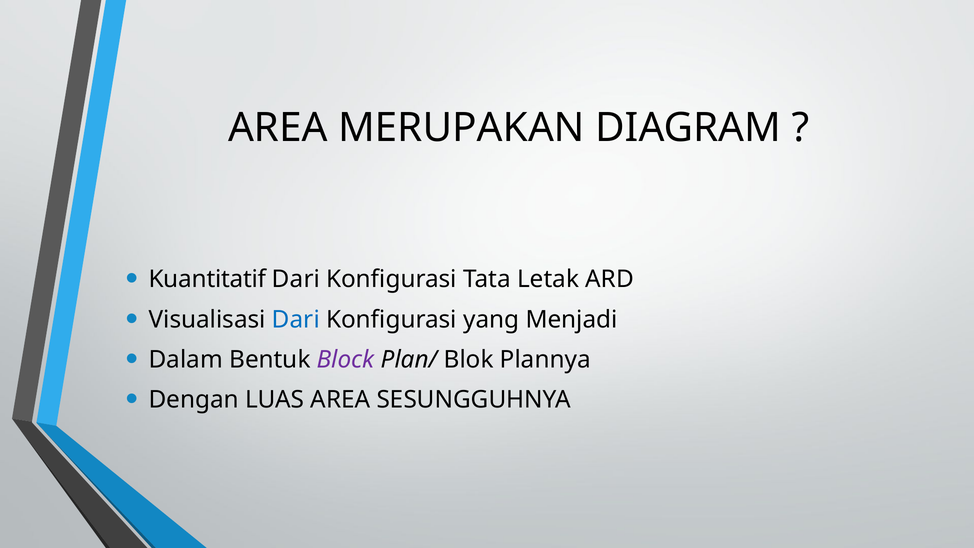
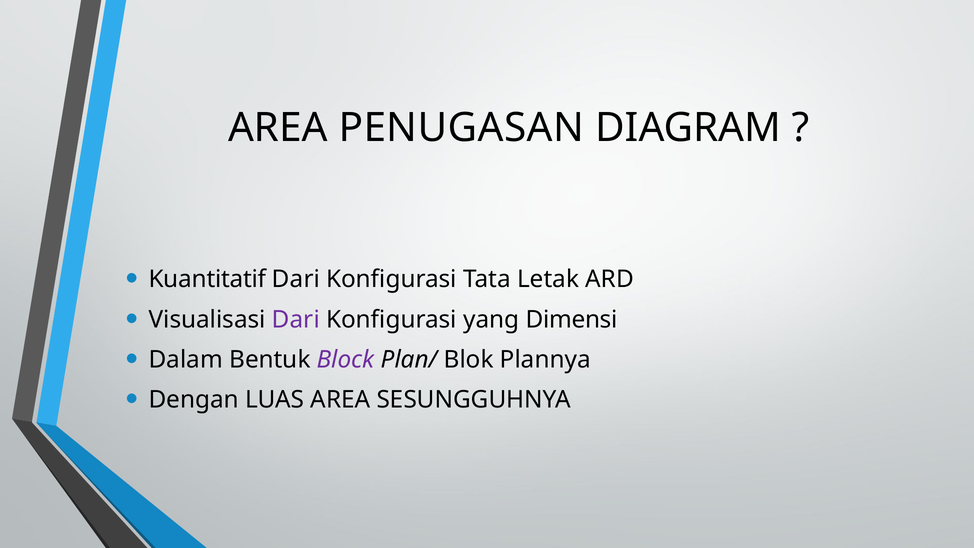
MERUPAKAN: MERUPAKAN -> PENUGASAN
Dari at (296, 319) colour: blue -> purple
Menjadi: Menjadi -> Dimensi
